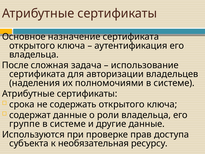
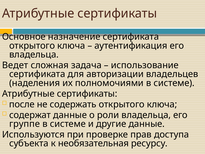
После: После -> Ведет
срока: срока -> после
